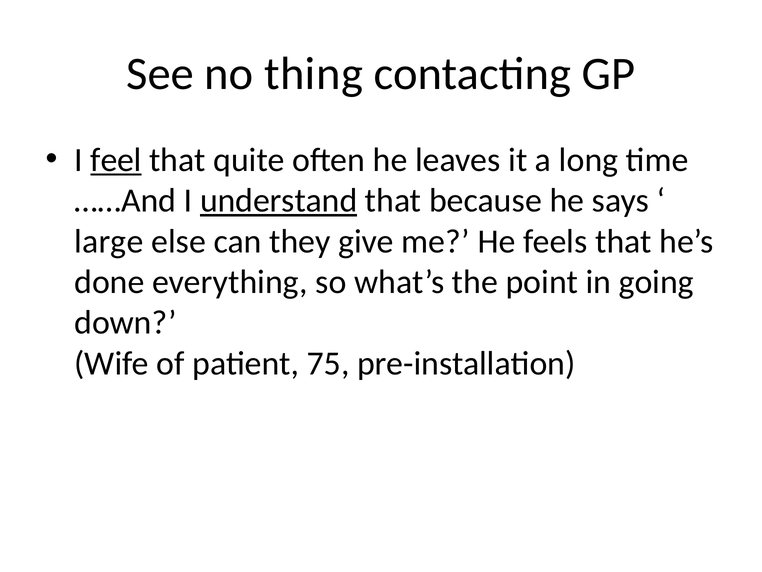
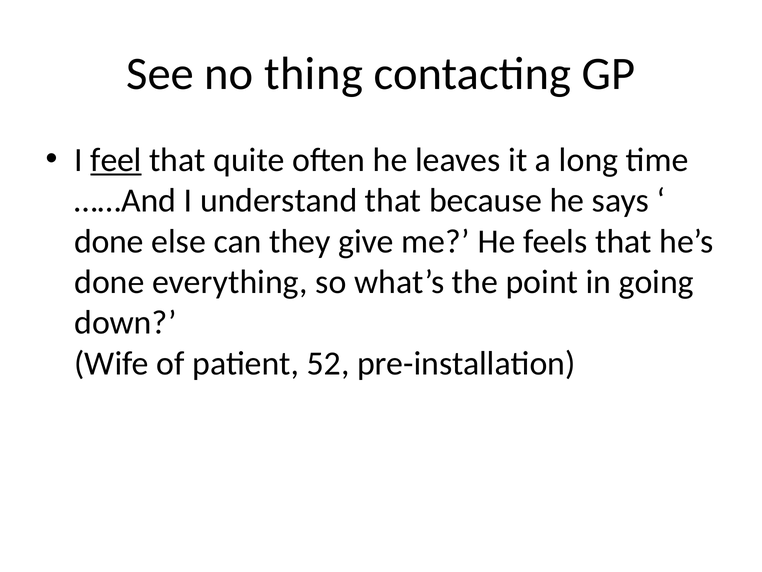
understand underline: present -> none
large at (109, 241): large -> done
75: 75 -> 52
